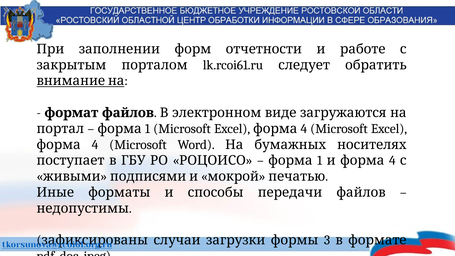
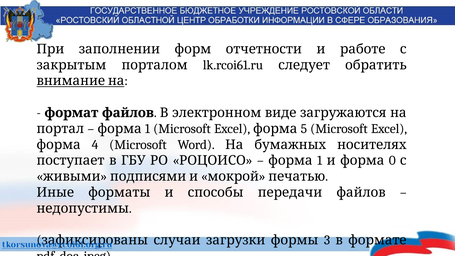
4 at (304, 129): 4 -> 5
1 4: 4 -> 0
